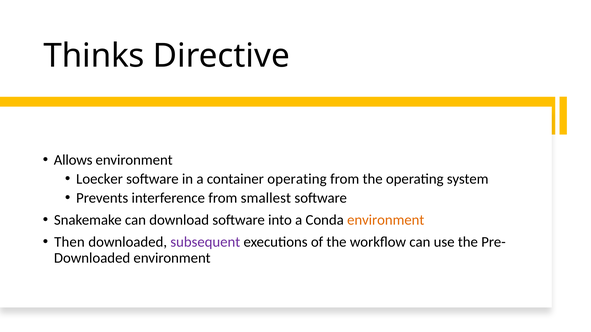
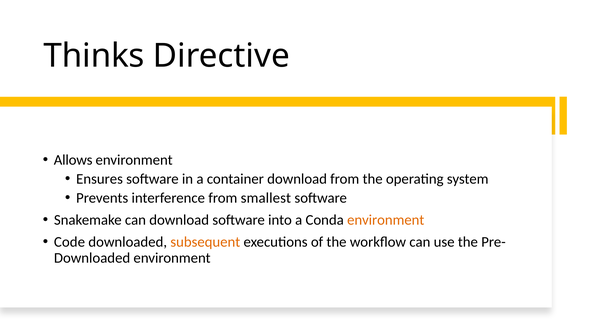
Loecker: Loecker -> Ensures
container operating: operating -> download
Then: Then -> Code
subsequent colour: purple -> orange
